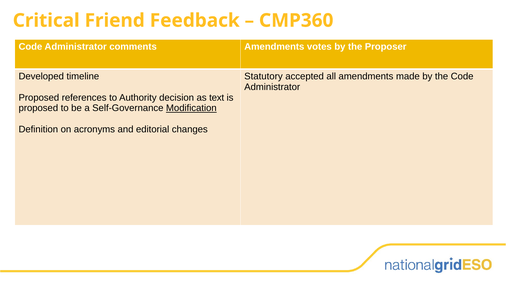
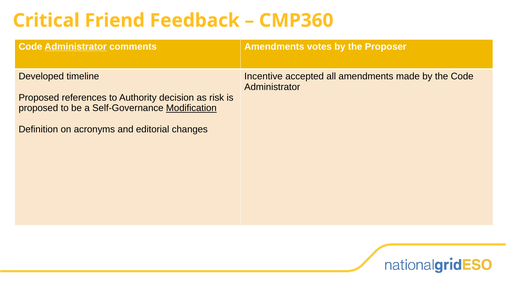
Administrator at (76, 47) underline: none -> present
Statutory: Statutory -> Incentive
text: text -> risk
